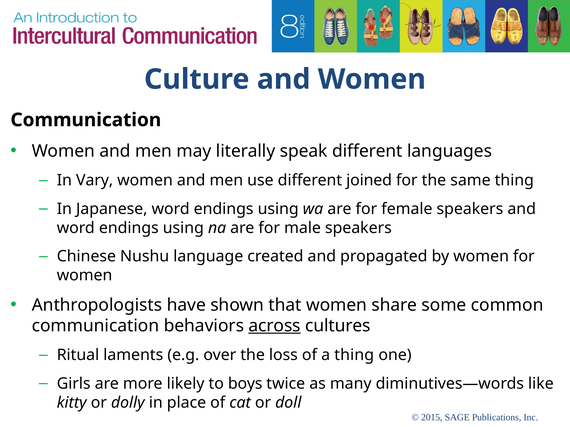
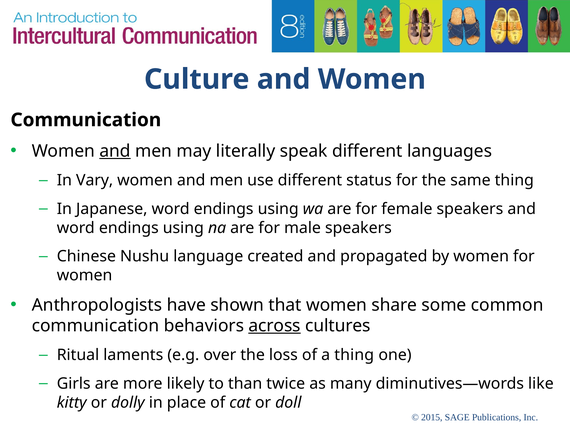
and at (115, 151) underline: none -> present
joined: joined -> status
boys: boys -> than
